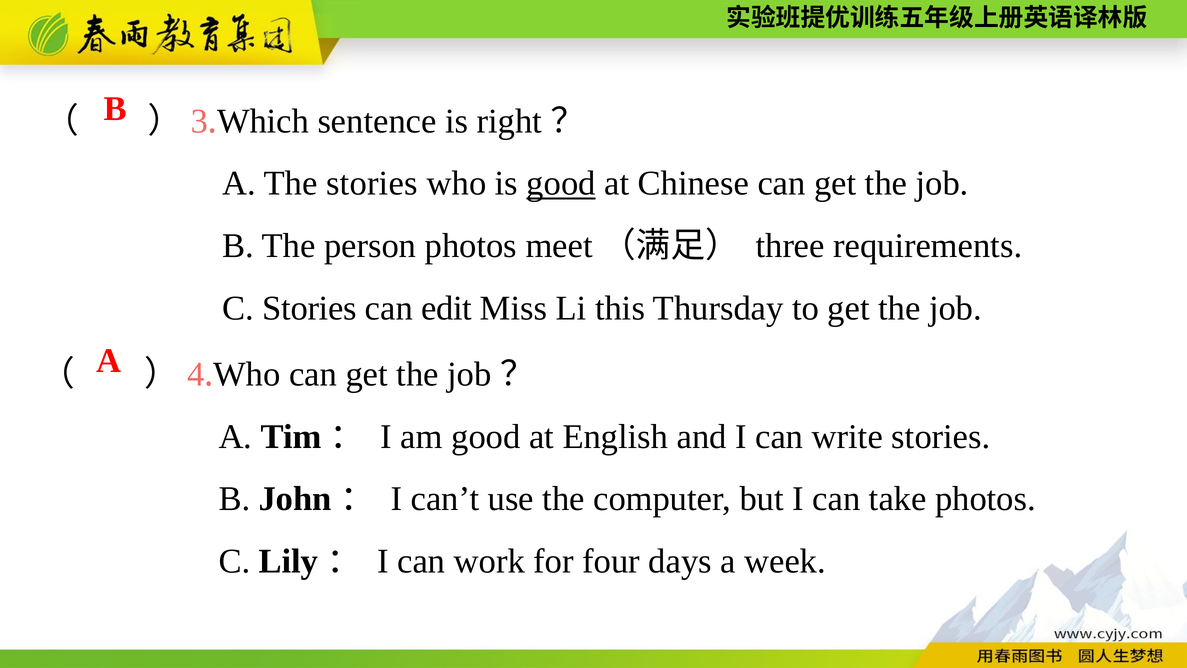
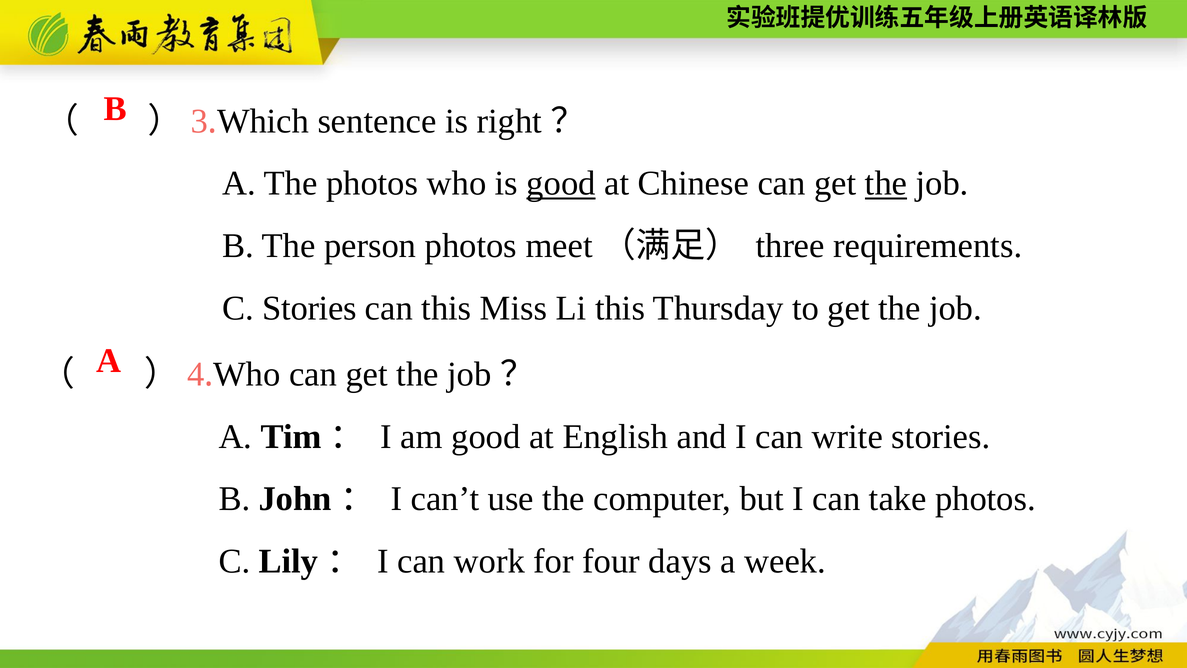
The stories: stories -> photos
the at (886, 183) underline: none -> present
can edit: edit -> this
